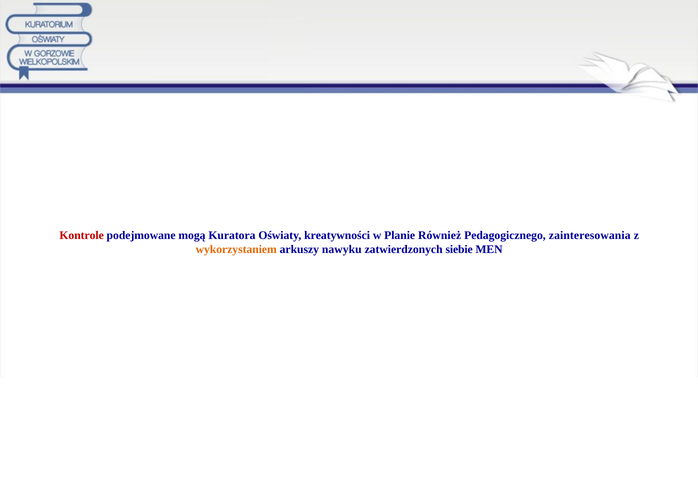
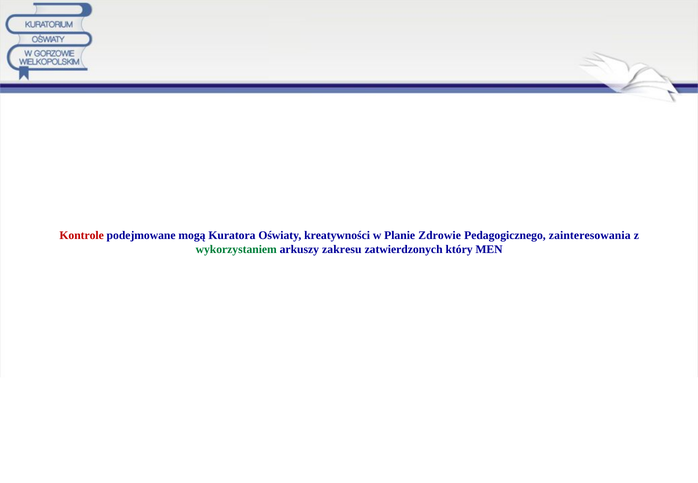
Również: Również -> Zdrowie
wykorzystaniem colour: orange -> green
nawyku: nawyku -> zakresu
siebie: siebie -> który
